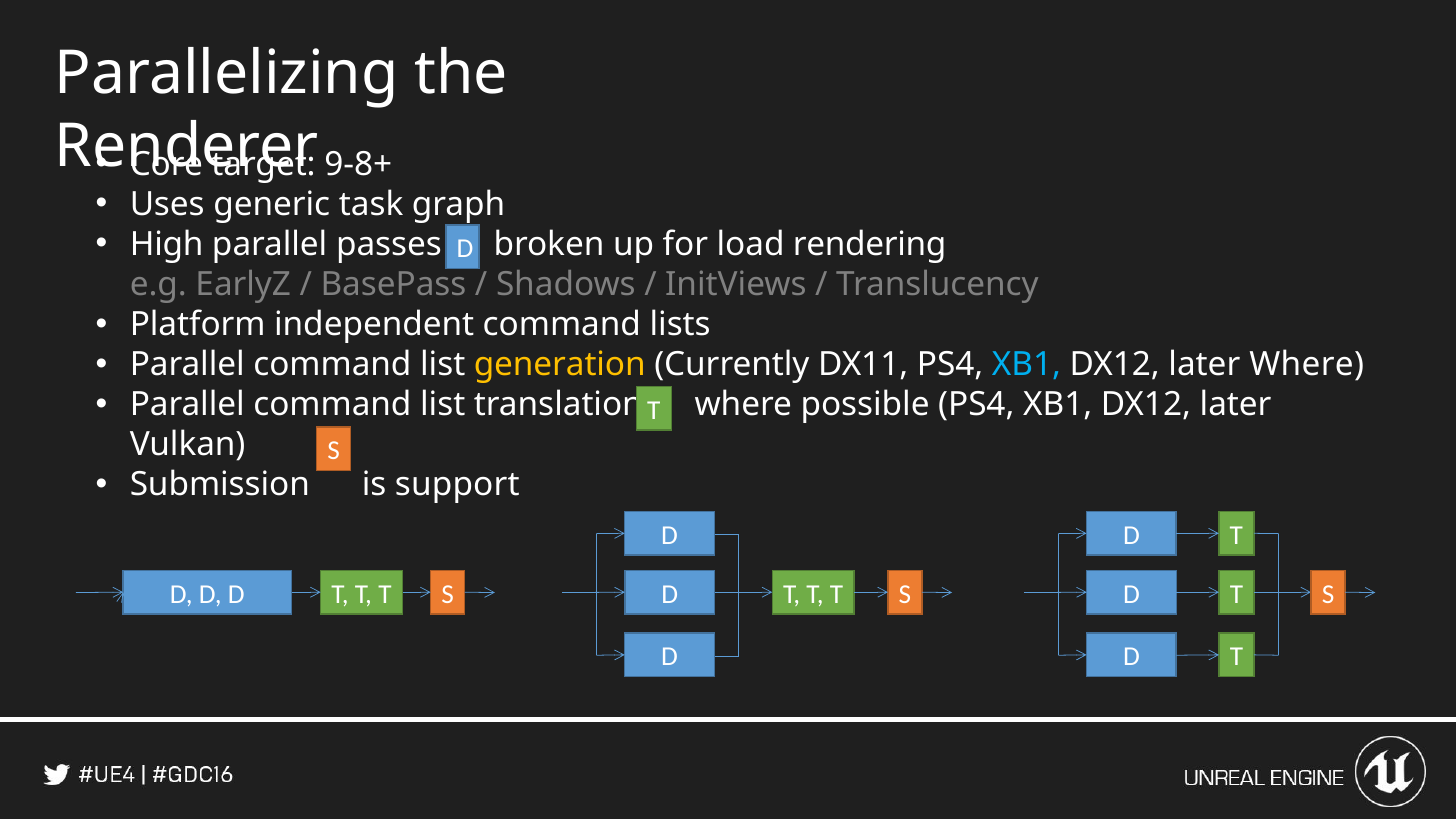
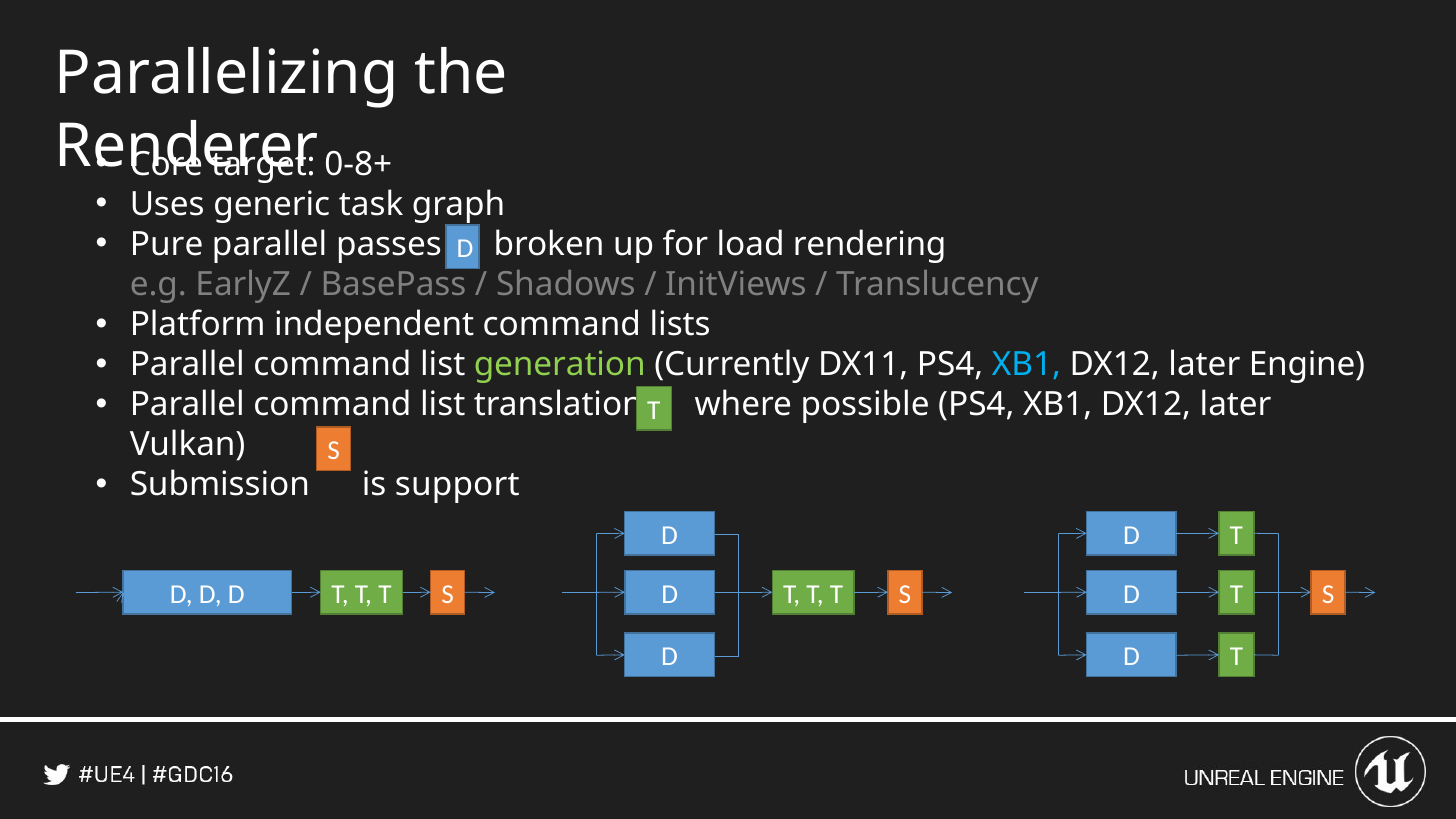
9-8+: 9-8+ -> 0-8+
High: High -> Pure
generation colour: yellow -> light green
later Where: Where -> Engine
